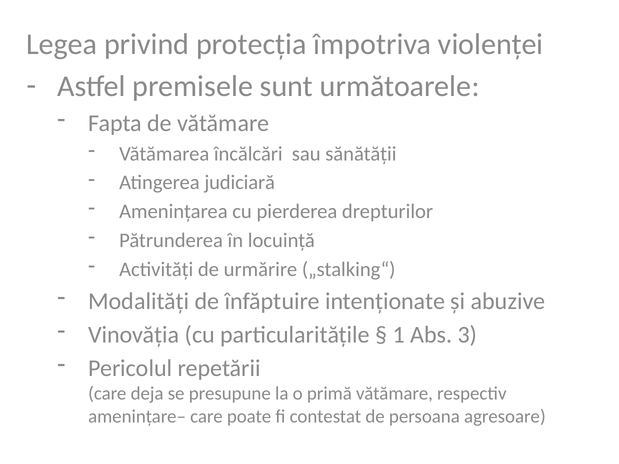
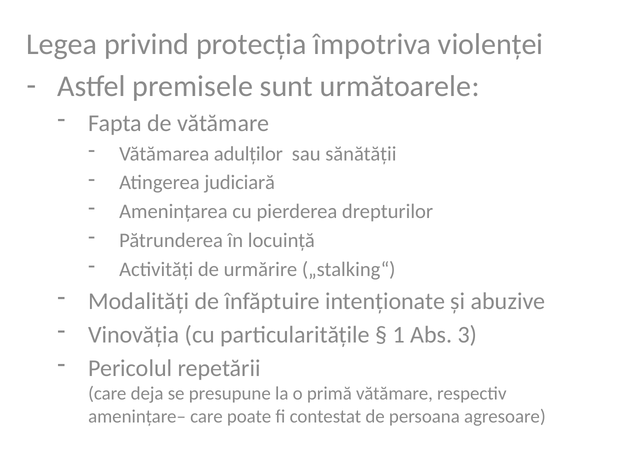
încălcări: încălcări -> adulților
